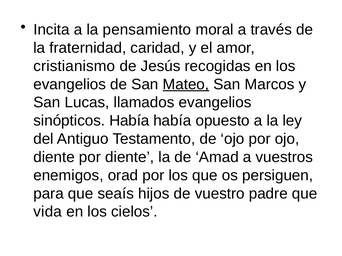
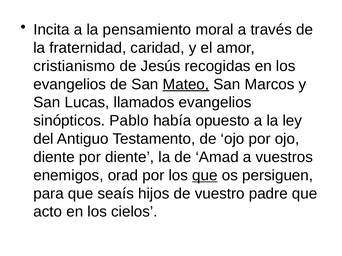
sinópticos Había: Había -> Pablo
que at (205, 176) underline: none -> present
vida: vida -> acto
